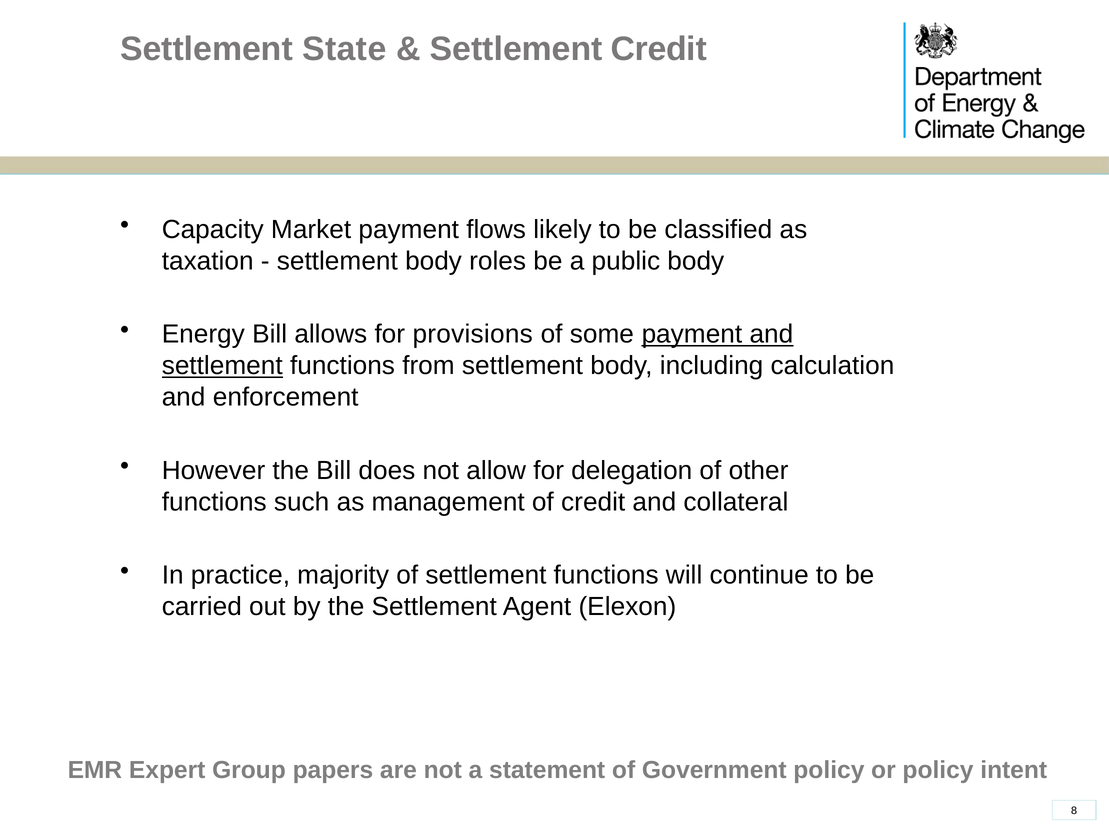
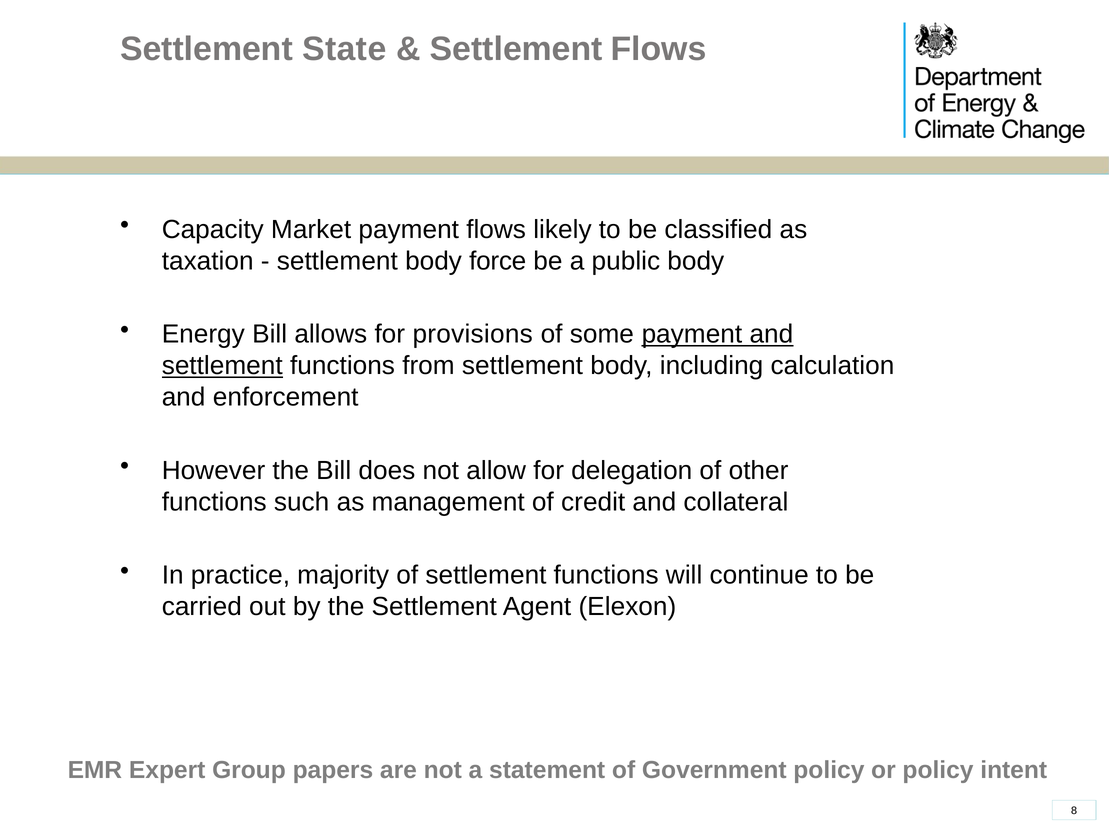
Settlement Credit: Credit -> Flows
roles: roles -> force
